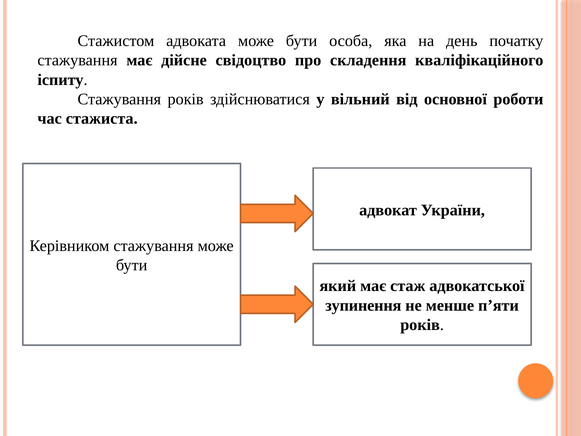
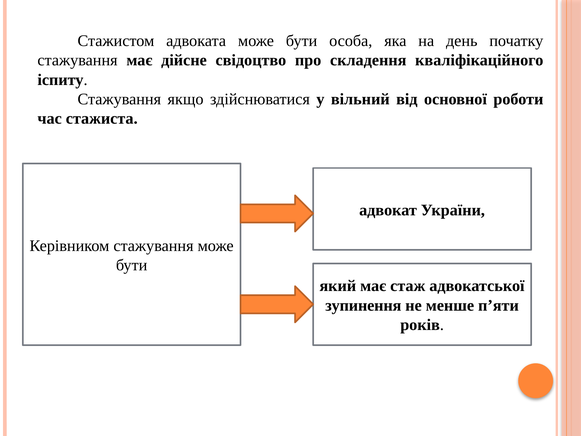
Стажування років: років -> якщо
